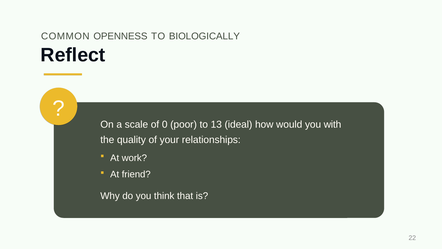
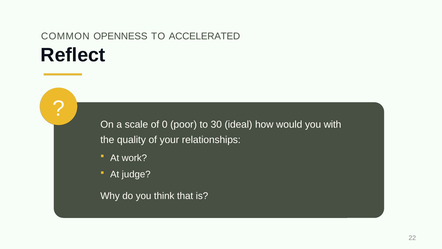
BIOLOGICALLY: BIOLOGICALLY -> ACCELERATED
13: 13 -> 30
friend: friend -> judge
